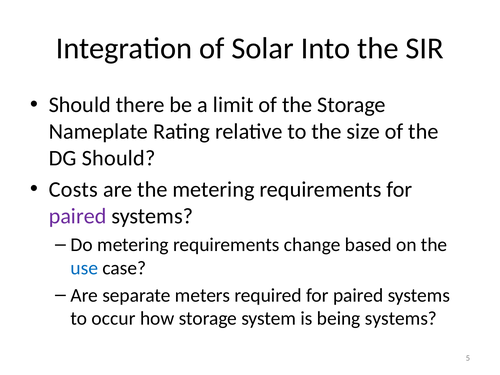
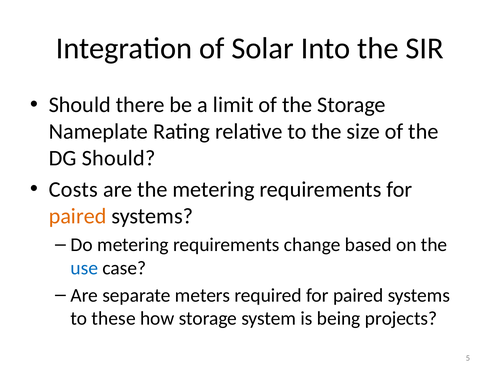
paired at (78, 216) colour: purple -> orange
occur: occur -> these
being systems: systems -> projects
